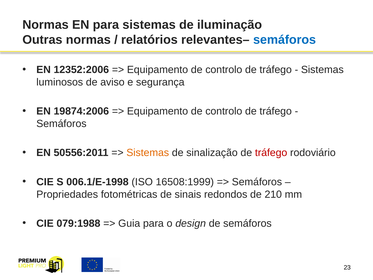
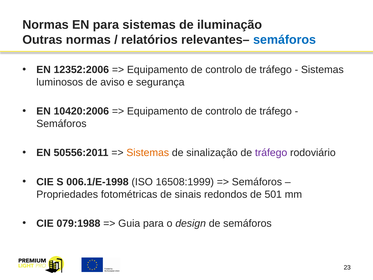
19874:2006: 19874:2006 -> 10420:2006
tráfego at (271, 153) colour: red -> purple
210: 210 -> 501
